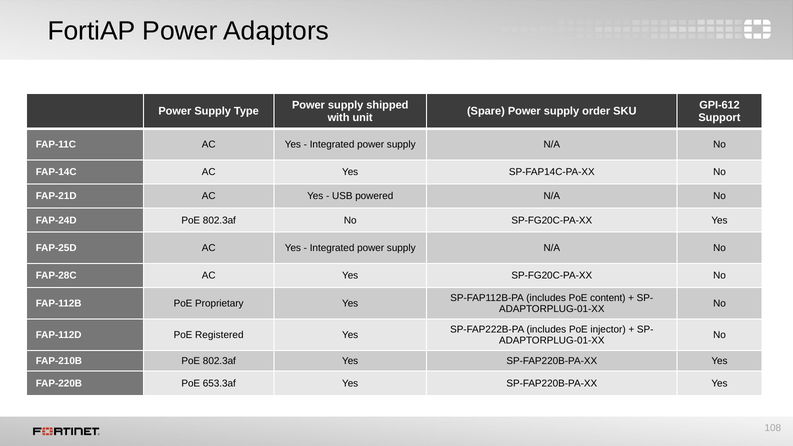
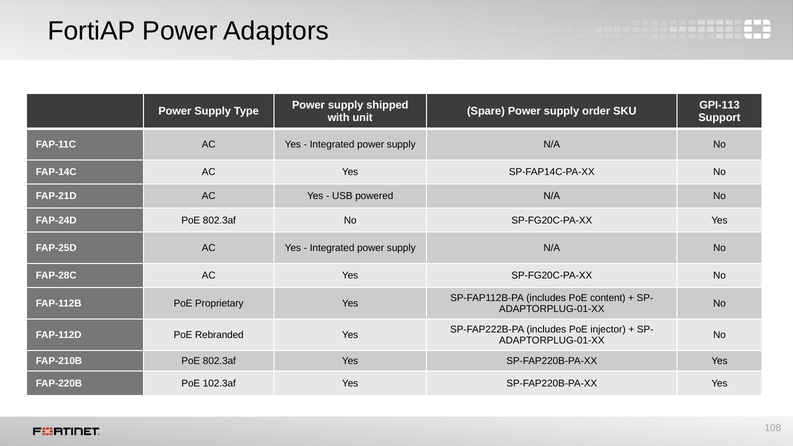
GPI-612: GPI-612 -> GPI-113
Registered: Registered -> Rebranded
653.3af: 653.3af -> 102.3af
